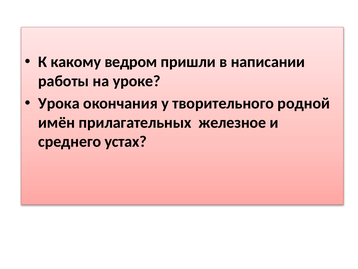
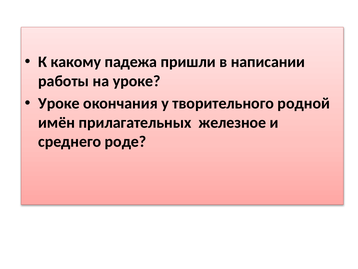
ведром: ведром -> падежа
Урока at (59, 103): Урока -> Уроке
устах: устах -> роде
